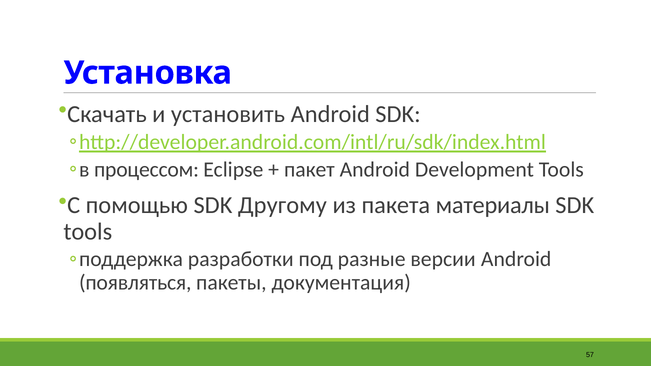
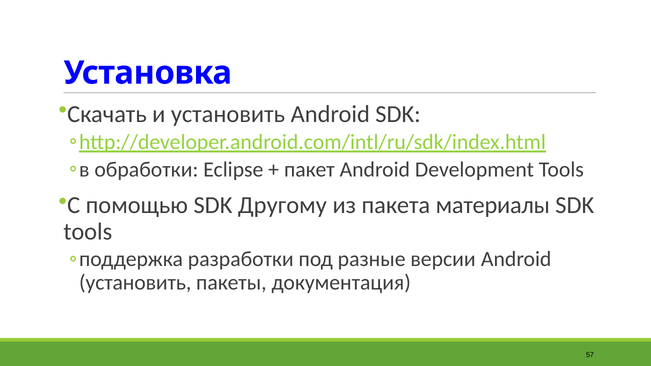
процессом: процессом -> обработки
появляться at (135, 283): появляться -> установить
